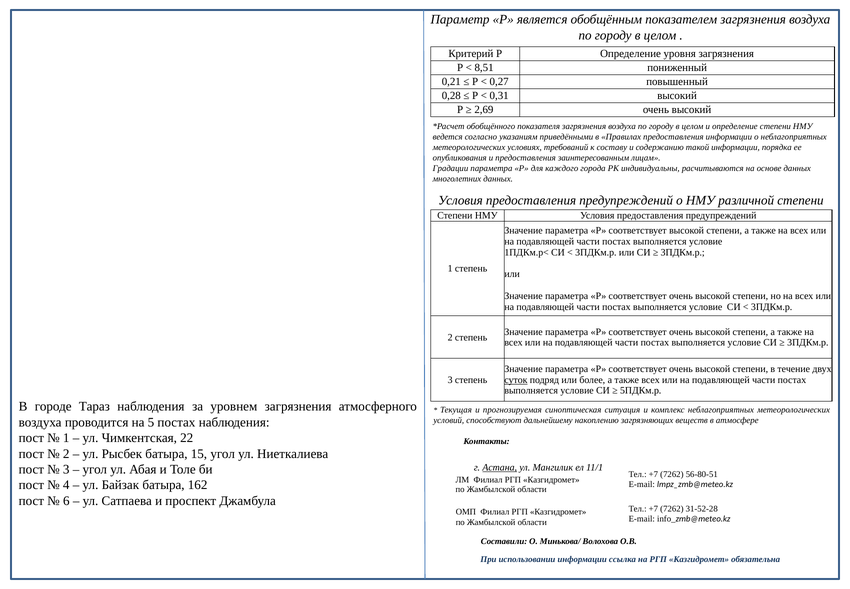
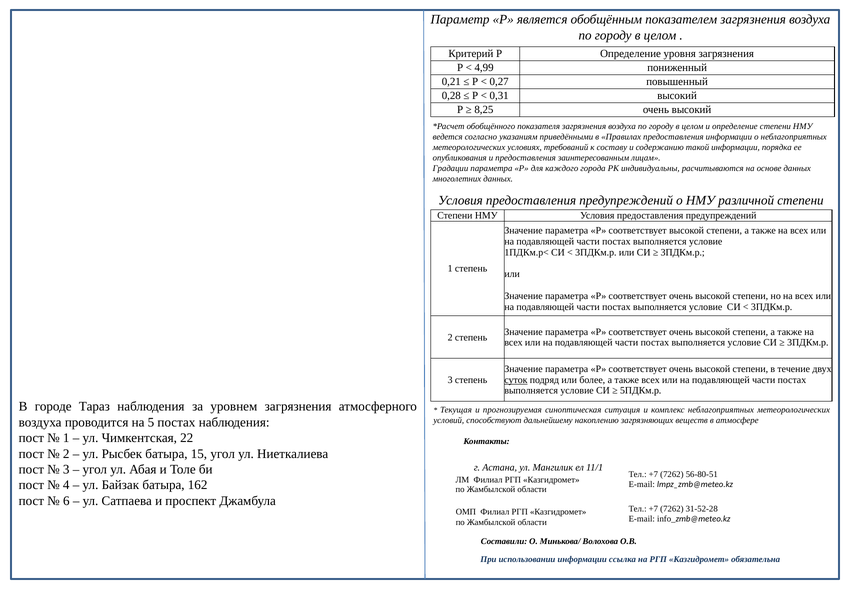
8,51: 8,51 -> 4,99
2,69: 2,69 -> 8,25
Астана underline: present -> none
